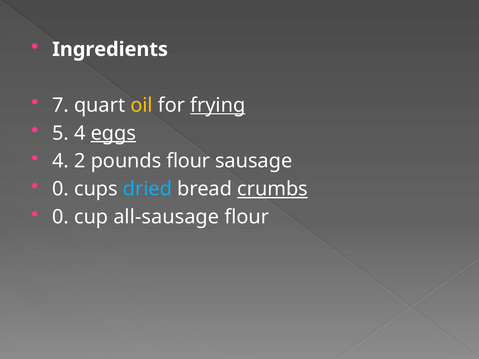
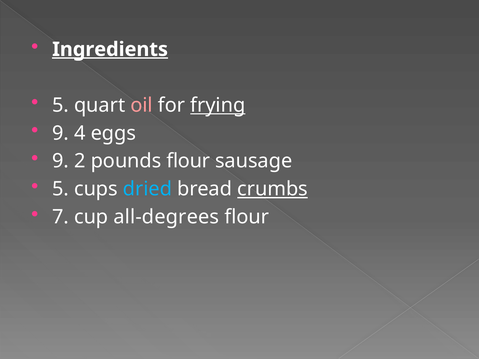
Ingredients underline: none -> present
7 at (61, 105): 7 -> 5
oil colour: yellow -> pink
5 at (61, 133): 5 -> 9
eggs underline: present -> none
4 at (61, 161): 4 -> 9
0 at (61, 189): 0 -> 5
0 at (61, 217): 0 -> 7
all-sausage: all-sausage -> all-degrees
